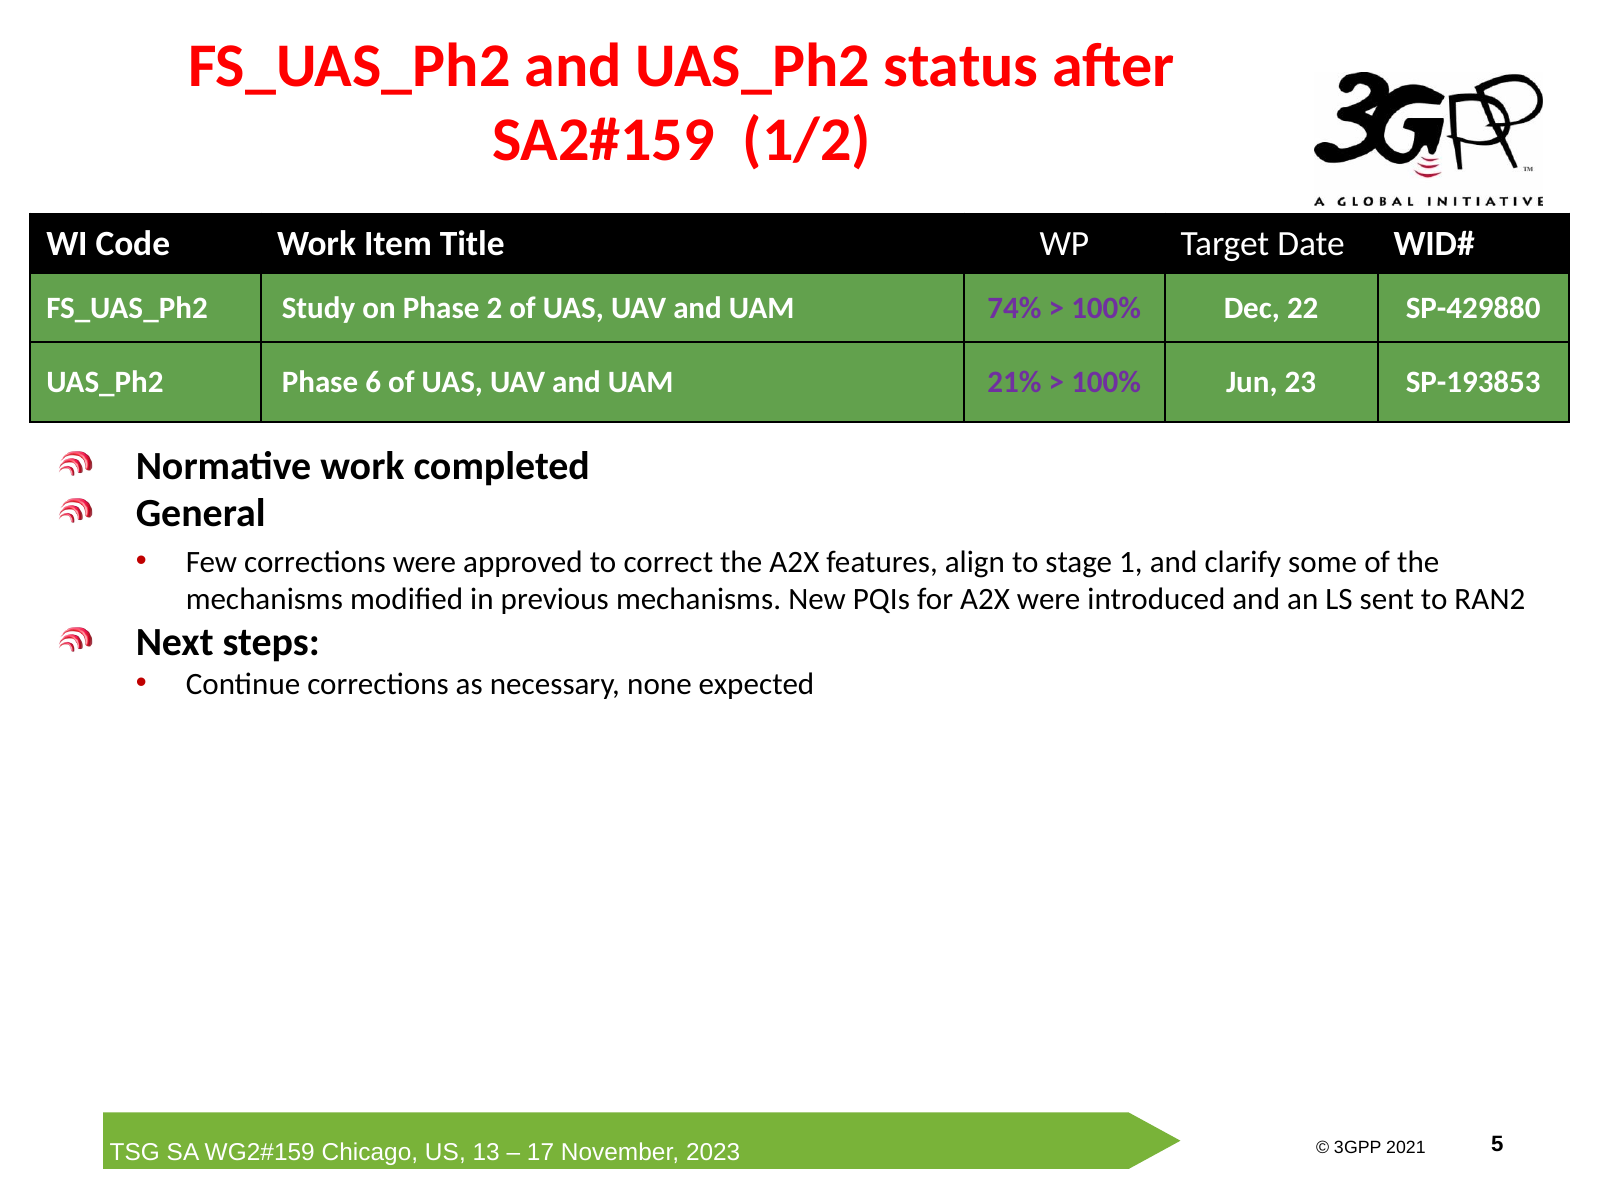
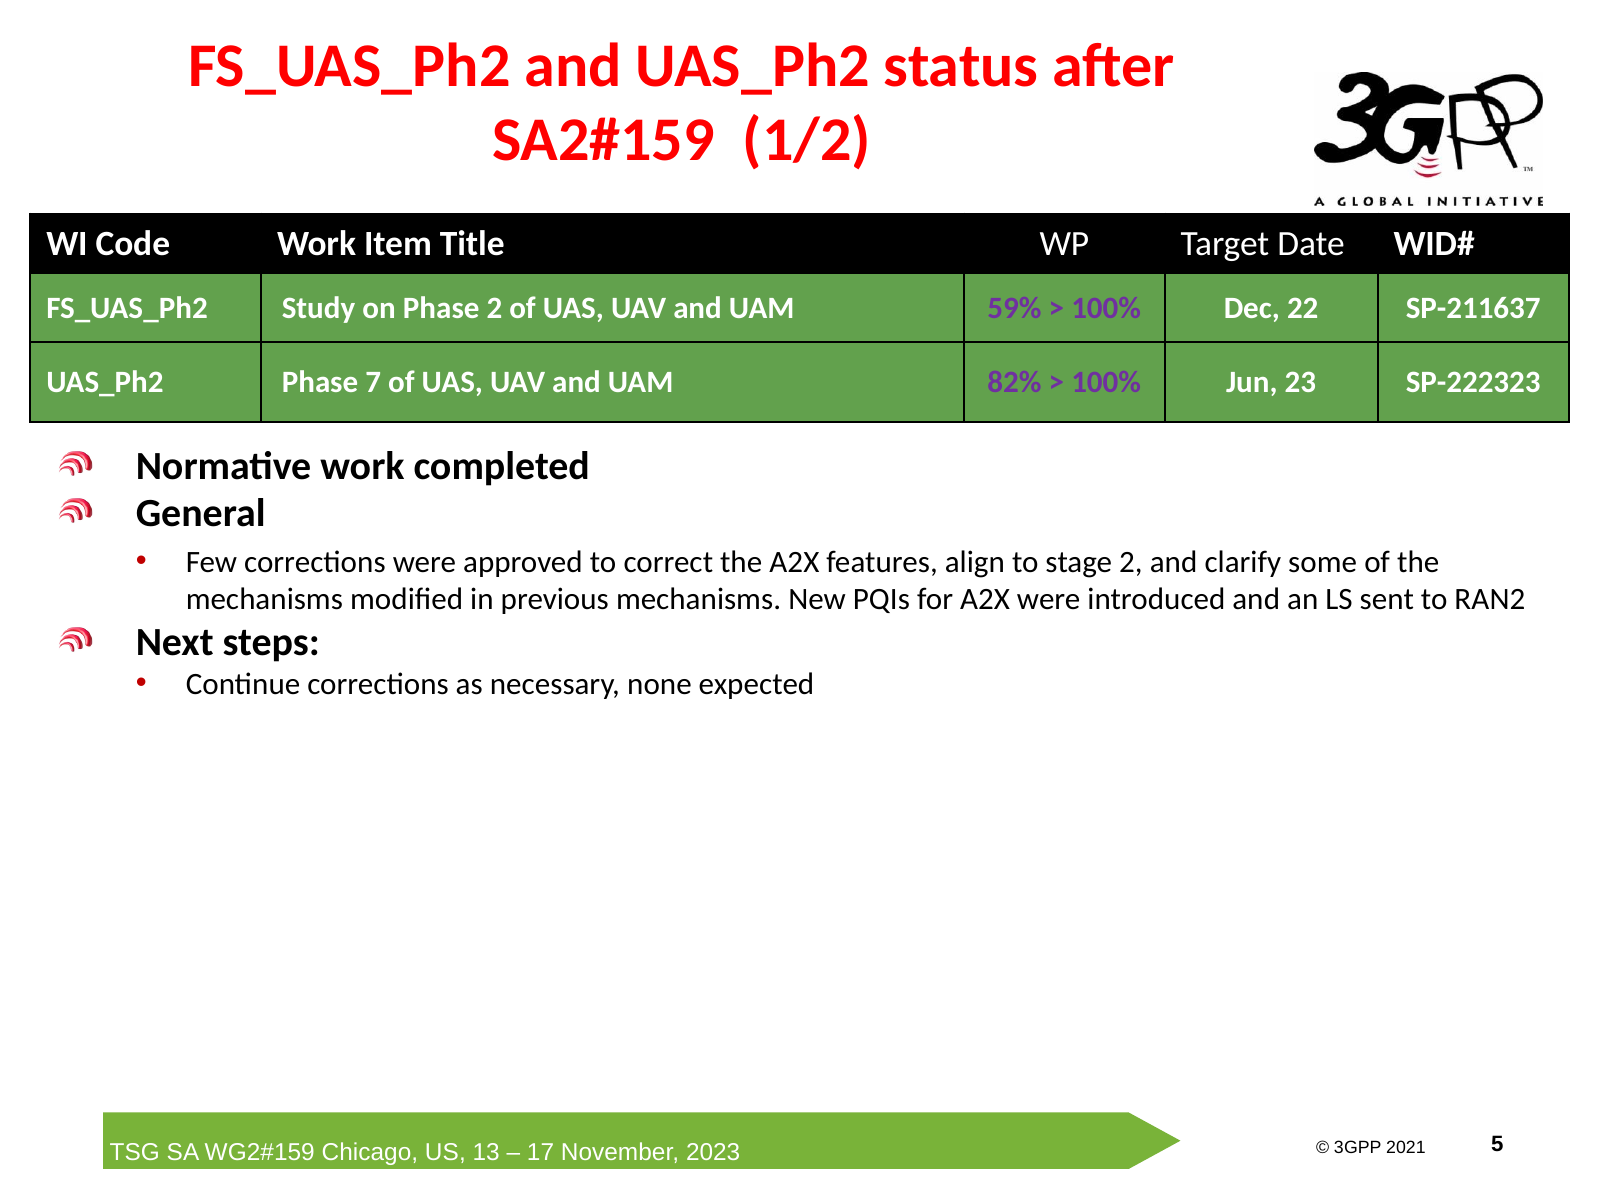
74%: 74% -> 59%
SP-429880: SP-429880 -> SP-211637
6: 6 -> 7
21%: 21% -> 82%
SP-193853: SP-193853 -> SP-222323
stage 1: 1 -> 2
